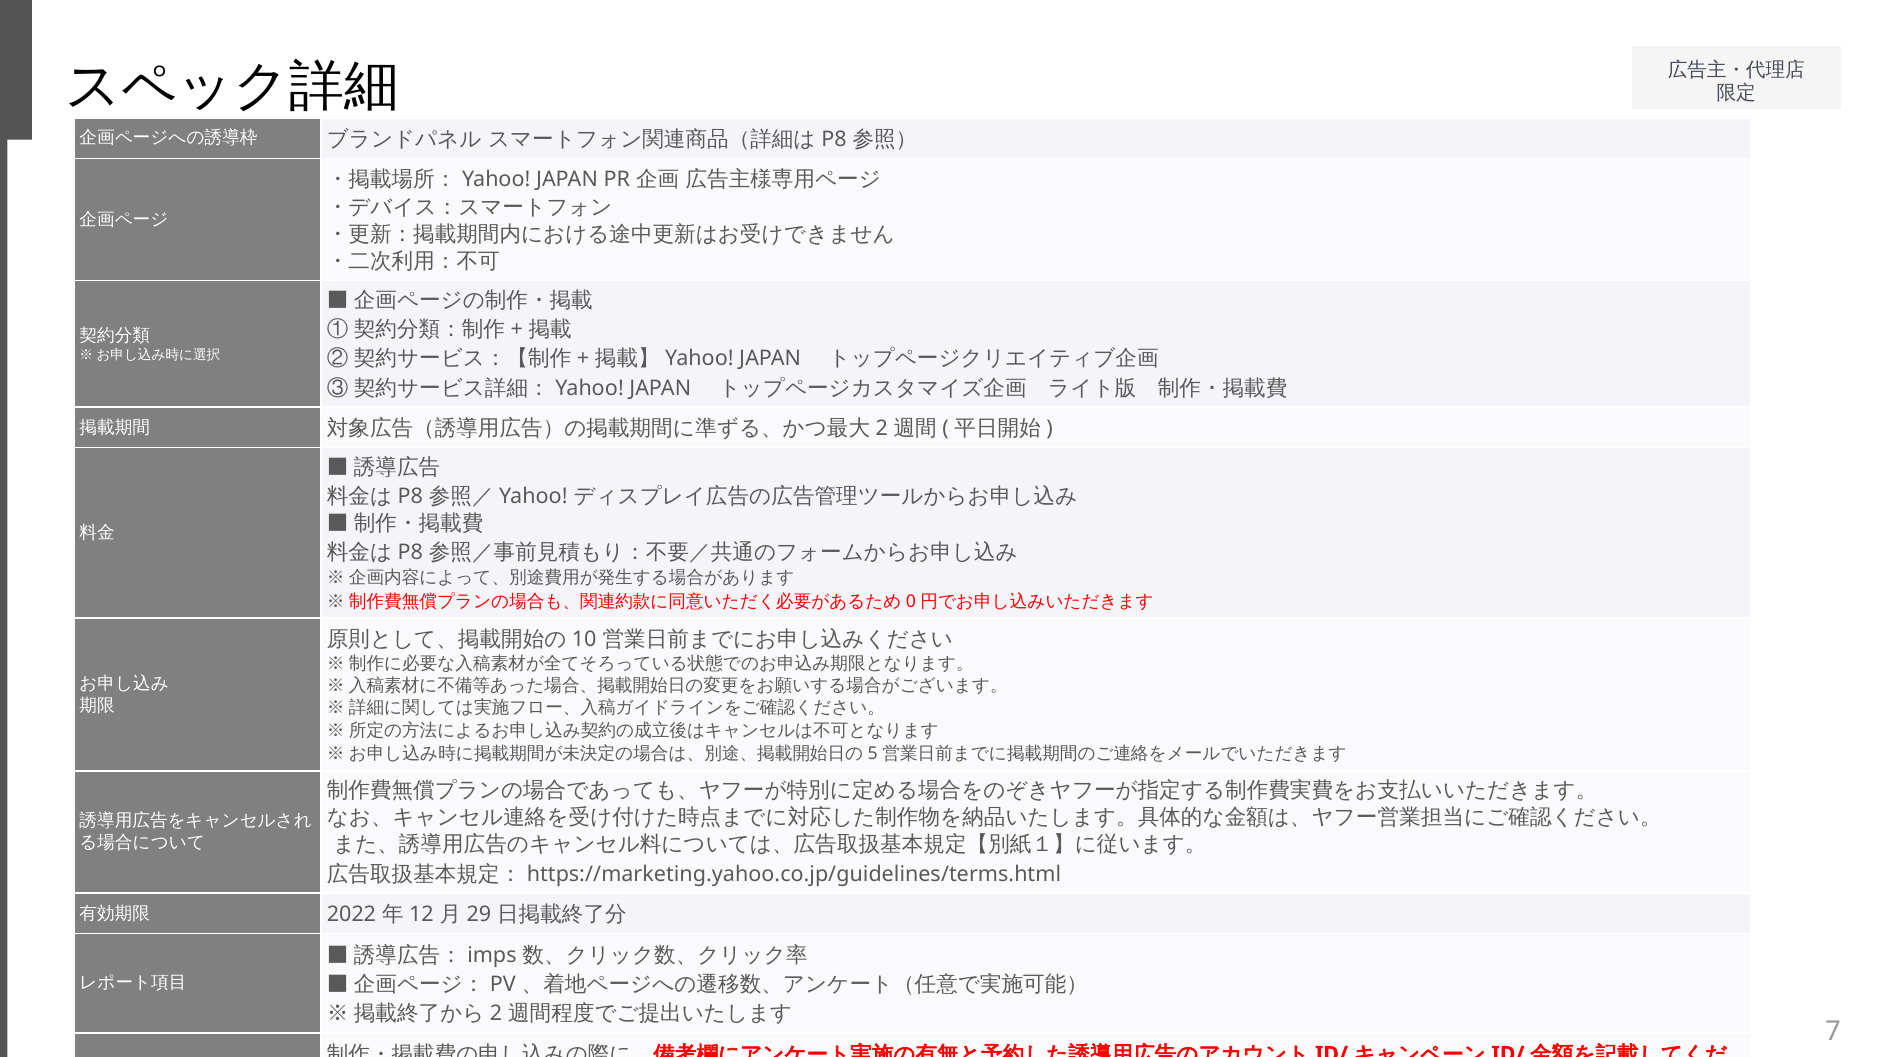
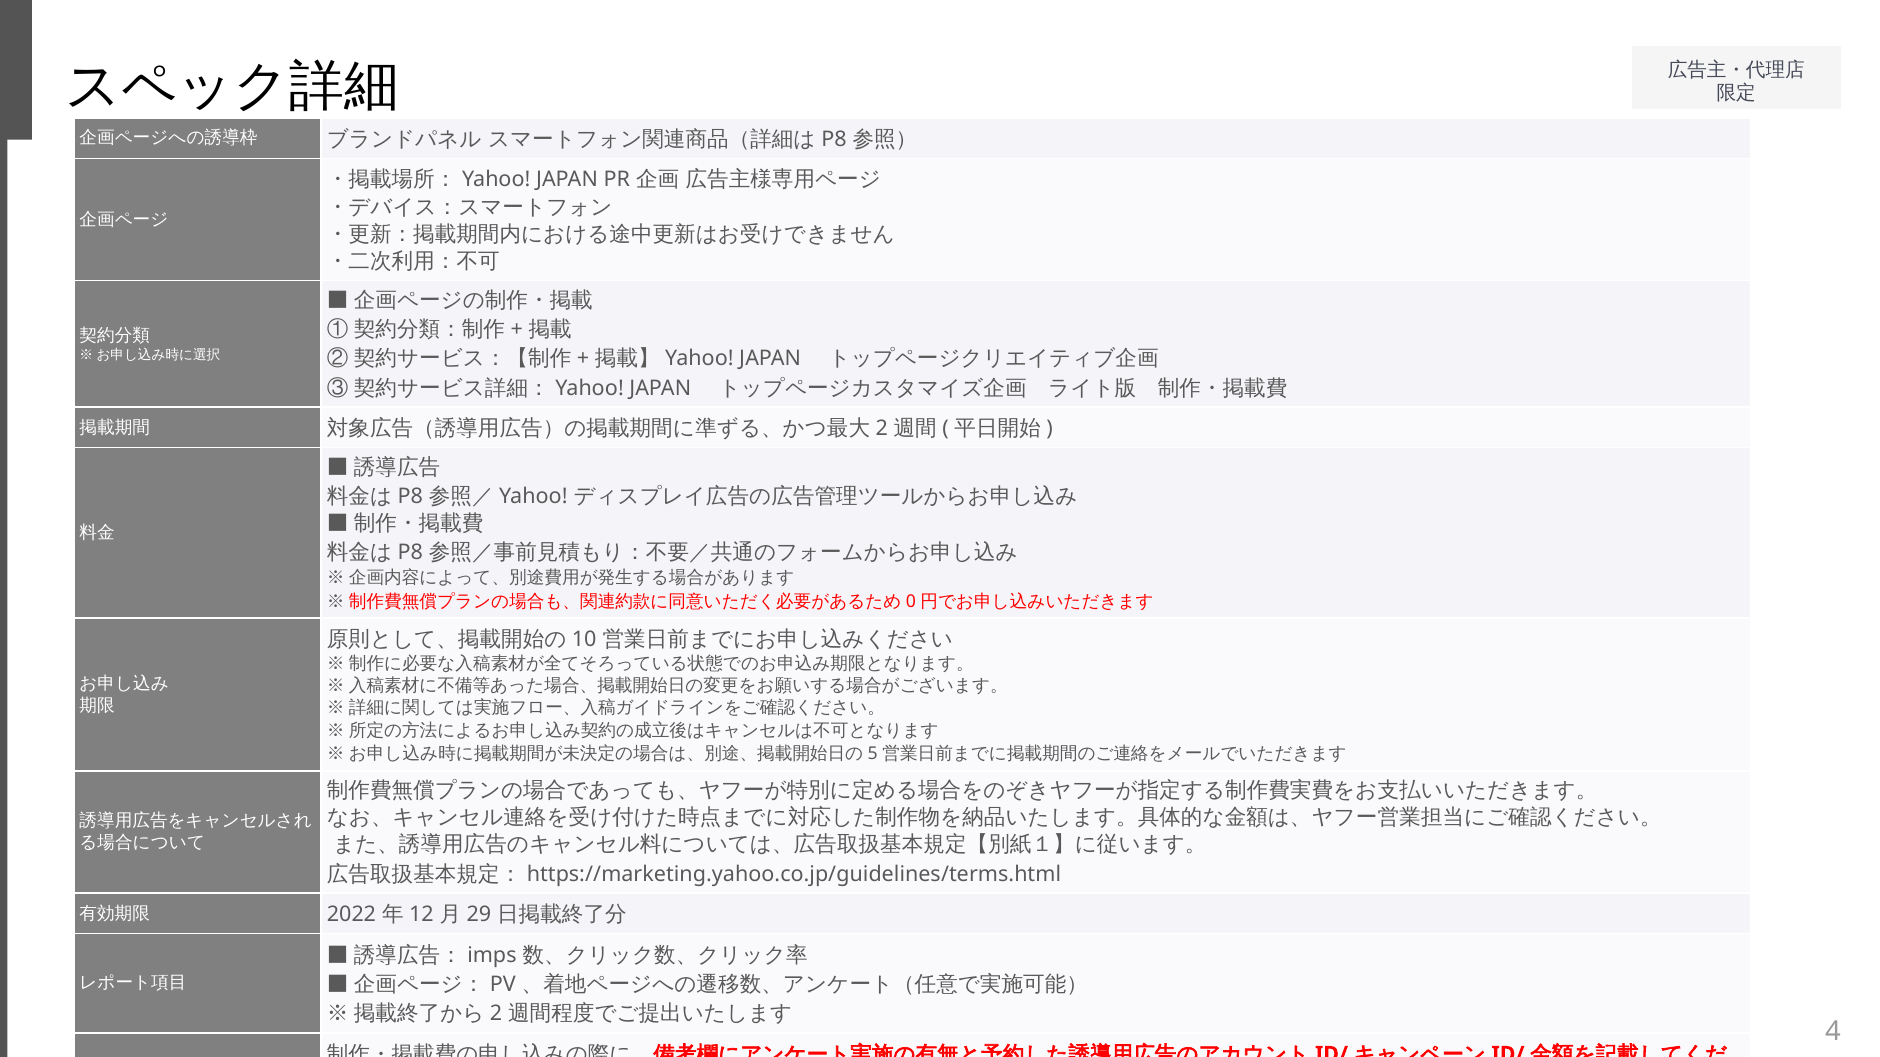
7: 7 -> 4
